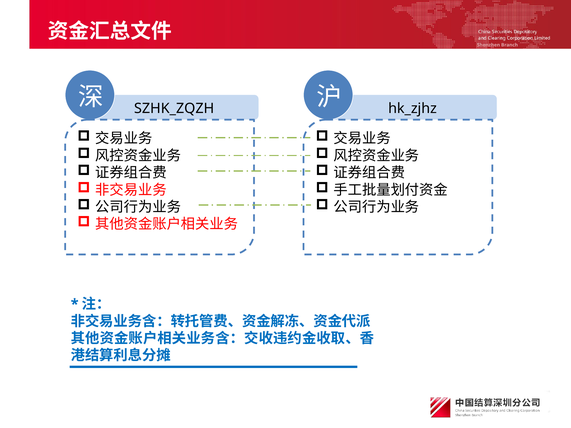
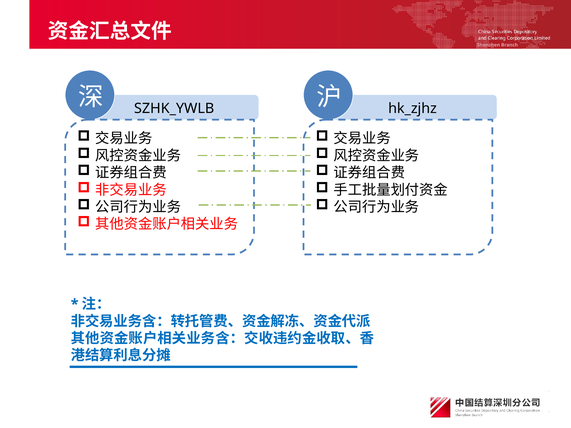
SZHK_ZQZH: SZHK_ZQZH -> SZHK_YWLB
